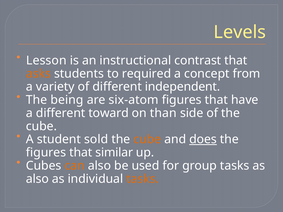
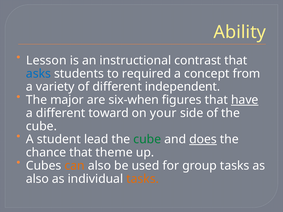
Levels: Levels -> Ability
asks colour: orange -> blue
being: being -> major
six-atom: six-atom -> six-when
have underline: none -> present
than: than -> your
sold: sold -> lead
cube at (147, 140) colour: orange -> green
figures at (46, 153): figures -> chance
similar: similar -> theme
